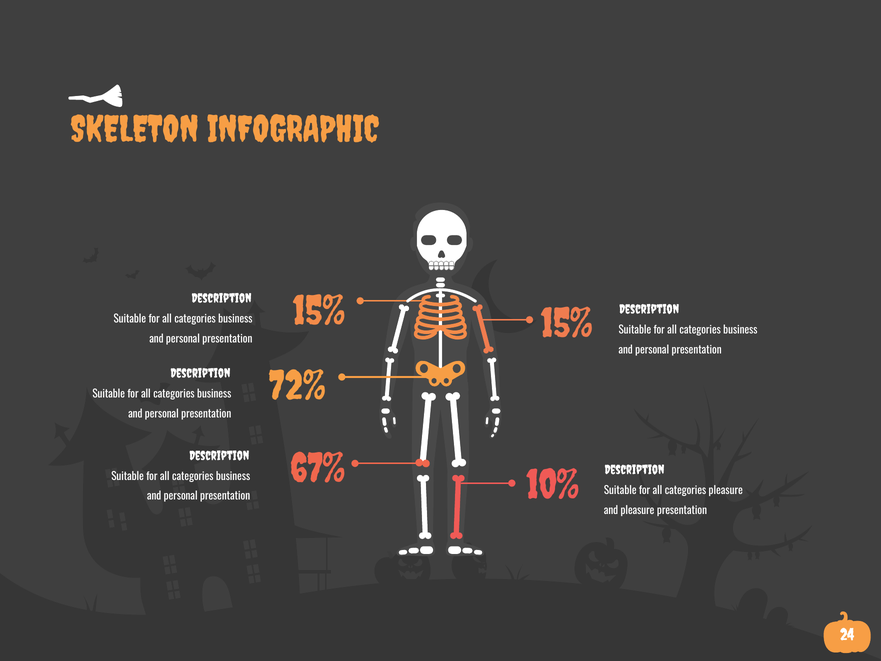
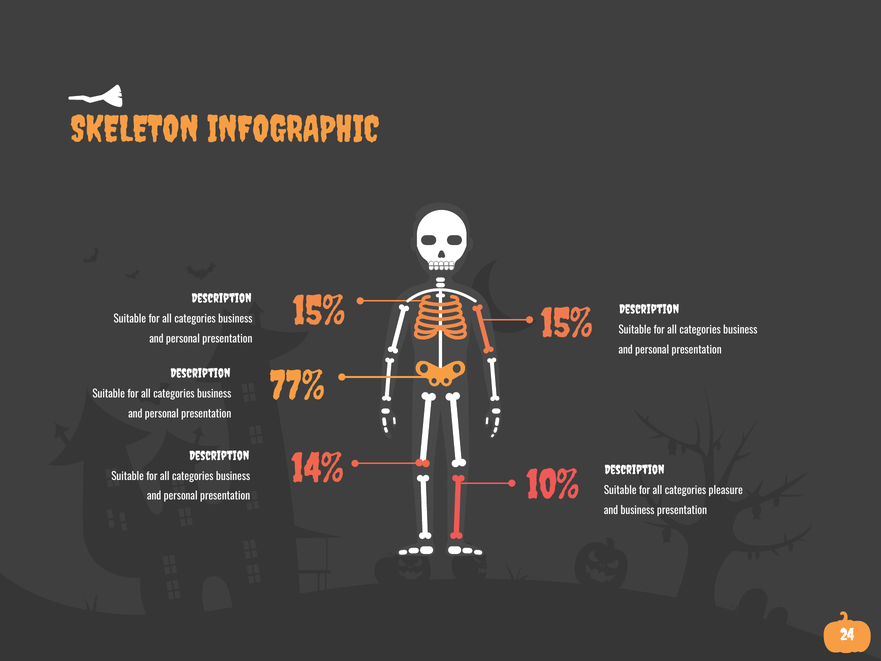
72%: 72% -> 77%
67%: 67% -> 14%
and pleasure: pleasure -> business
